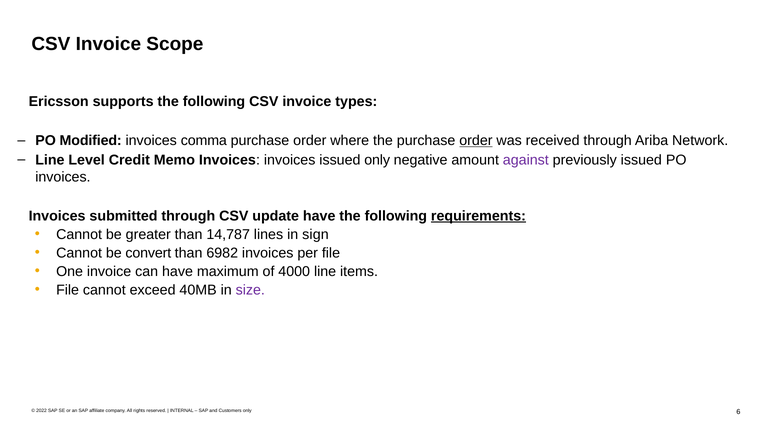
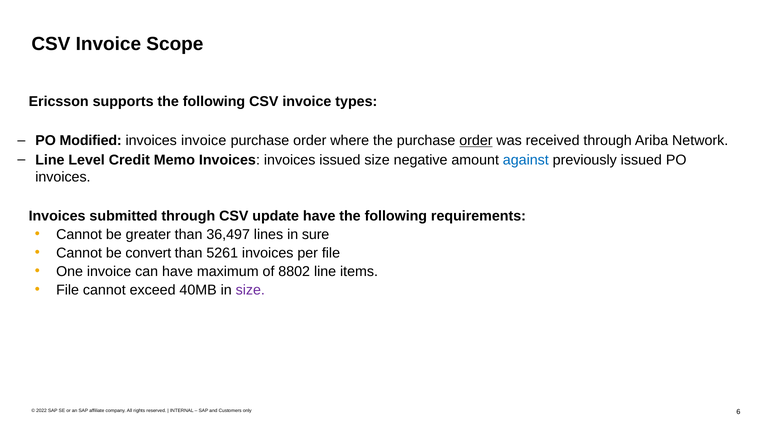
invoices comma: comma -> invoice
issued only: only -> size
against colour: purple -> blue
requirements underline: present -> none
14,787: 14,787 -> 36,497
sign: sign -> sure
6982: 6982 -> 5261
4000: 4000 -> 8802
